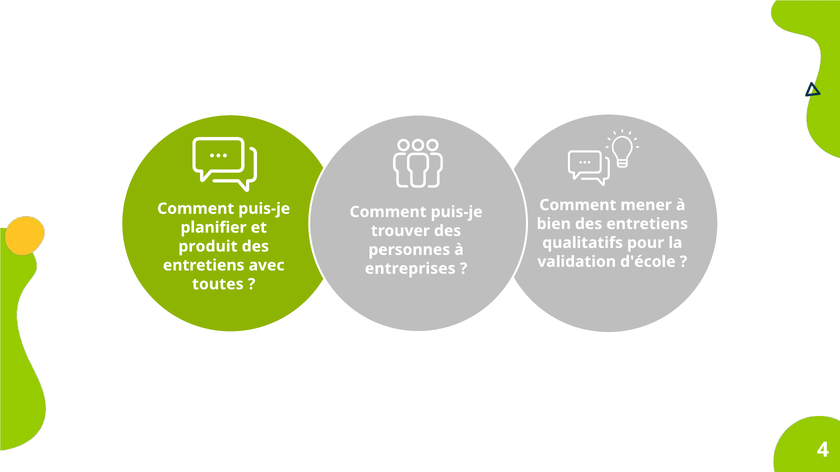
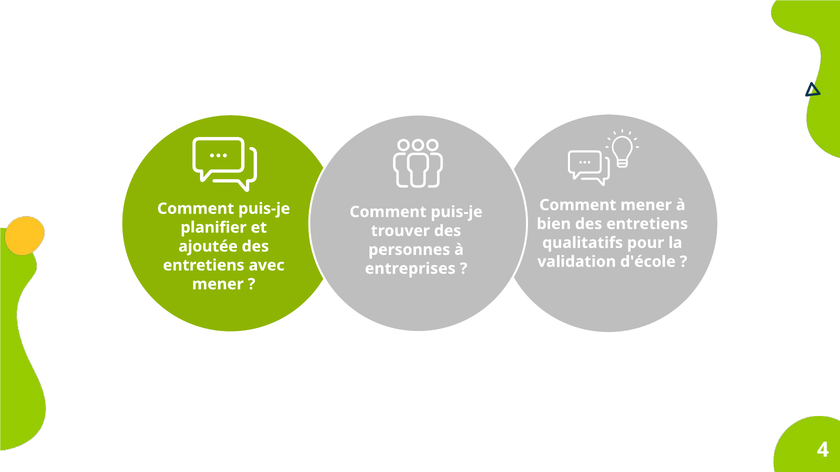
produit: produit -> ajoutée
toutes at (218, 284): toutes -> mener
